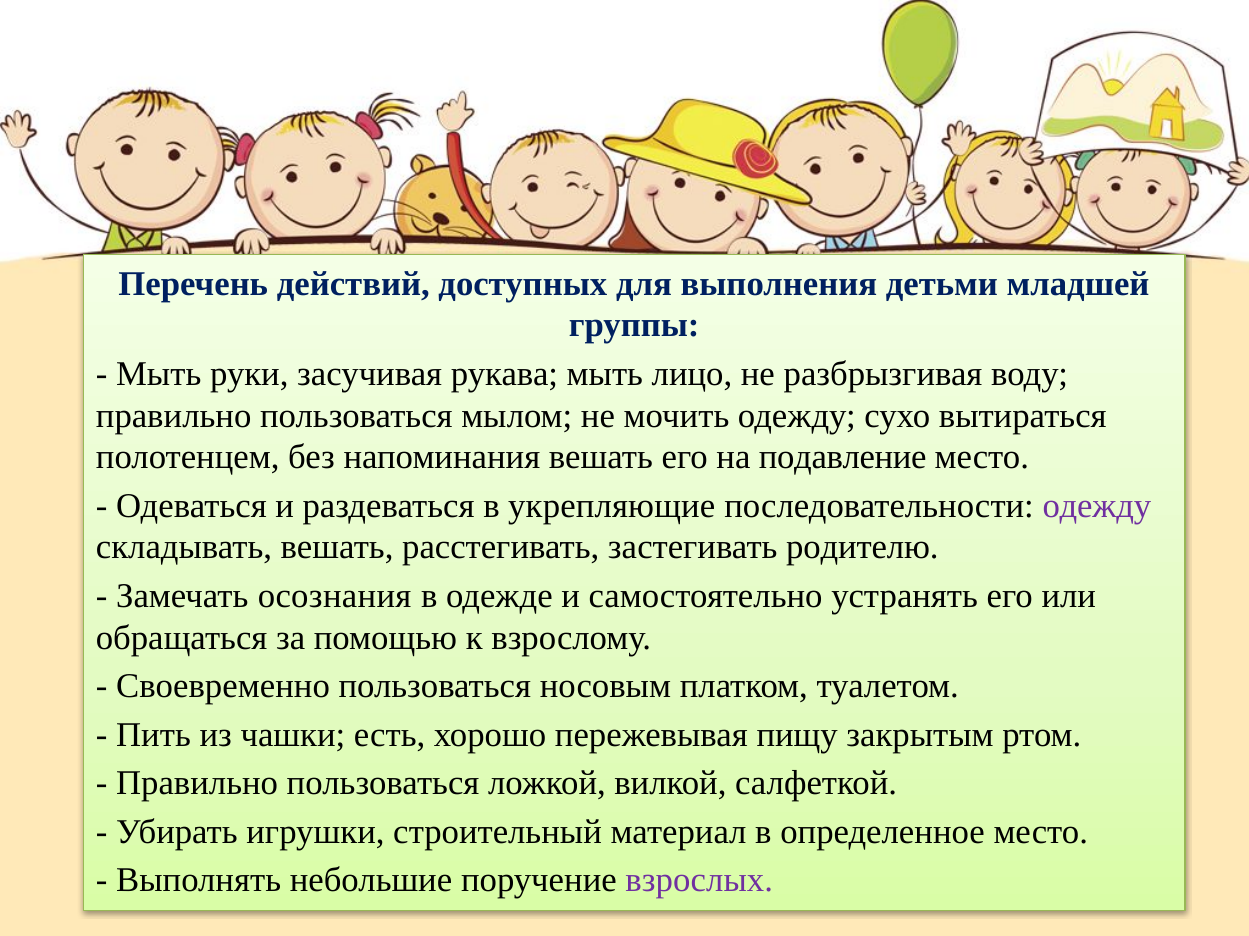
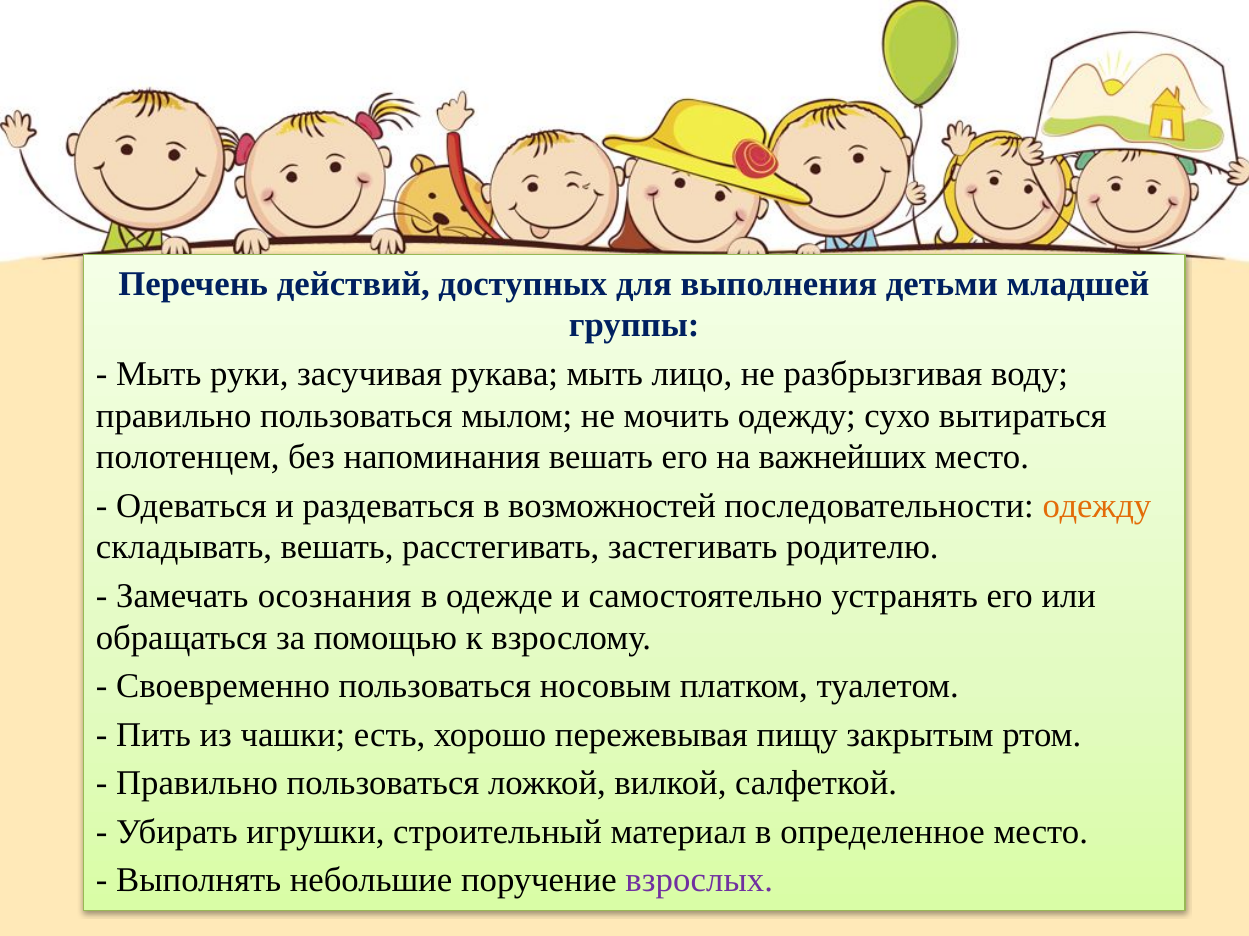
подавление: подавление -> важнейших
укрепляющие: укрепляющие -> возможностей
одежду at (1097, 506) colour: purple -> orange
